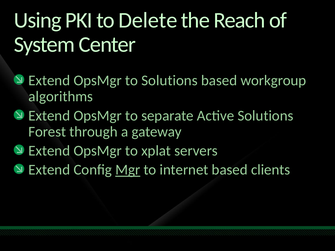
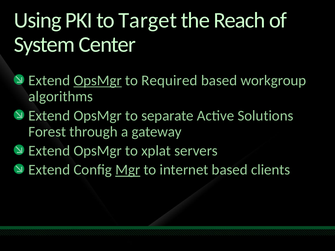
Delete: Delete -> Target
OpsMgr at (98, 81) underline: none -> present
to Solutions: Solutions -> Required
